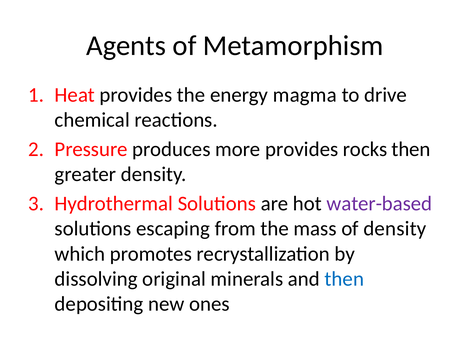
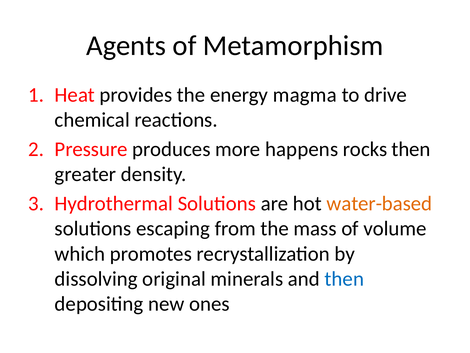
more provides: provides -> happens
water-based colour: purple -> orange
of density: density -> volume
